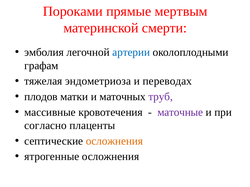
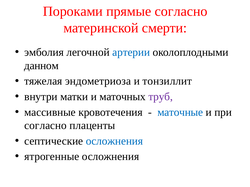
прямые мертвым: мертвым -> согласно
графам: графам -> данном
переводах: переводах -> тонзиллит
плодов: плодов -> внутри
маточные colour: purple -> blue
осложнения at (114, 141) colour: orange -> blue
